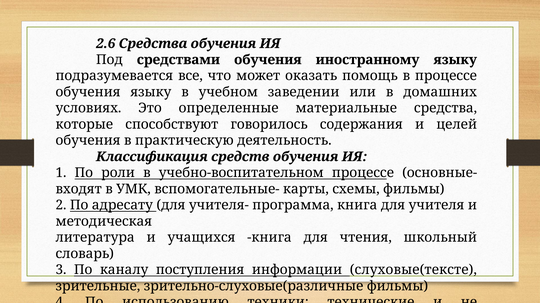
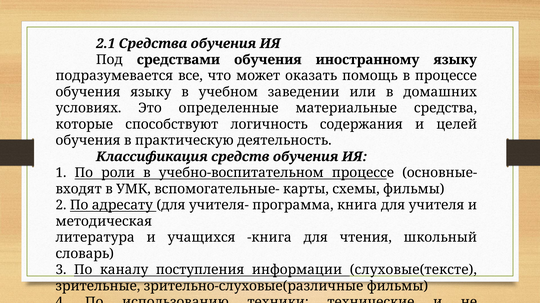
2.6: 2.6 -> 2.1
говорилось: говорилось -> логичность
